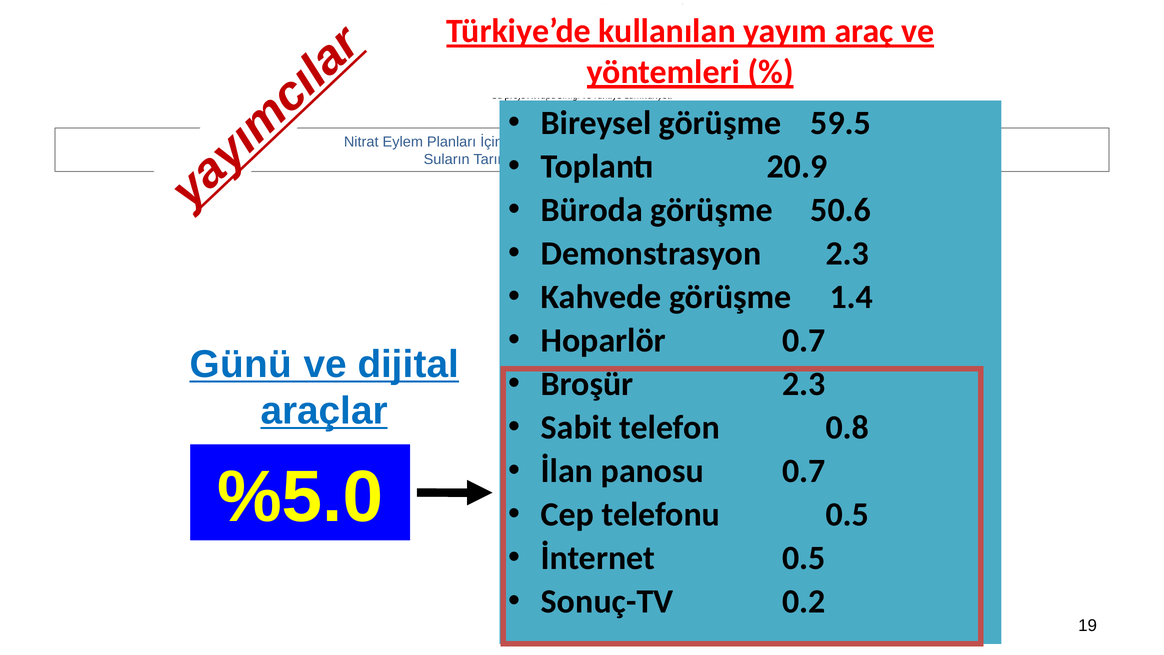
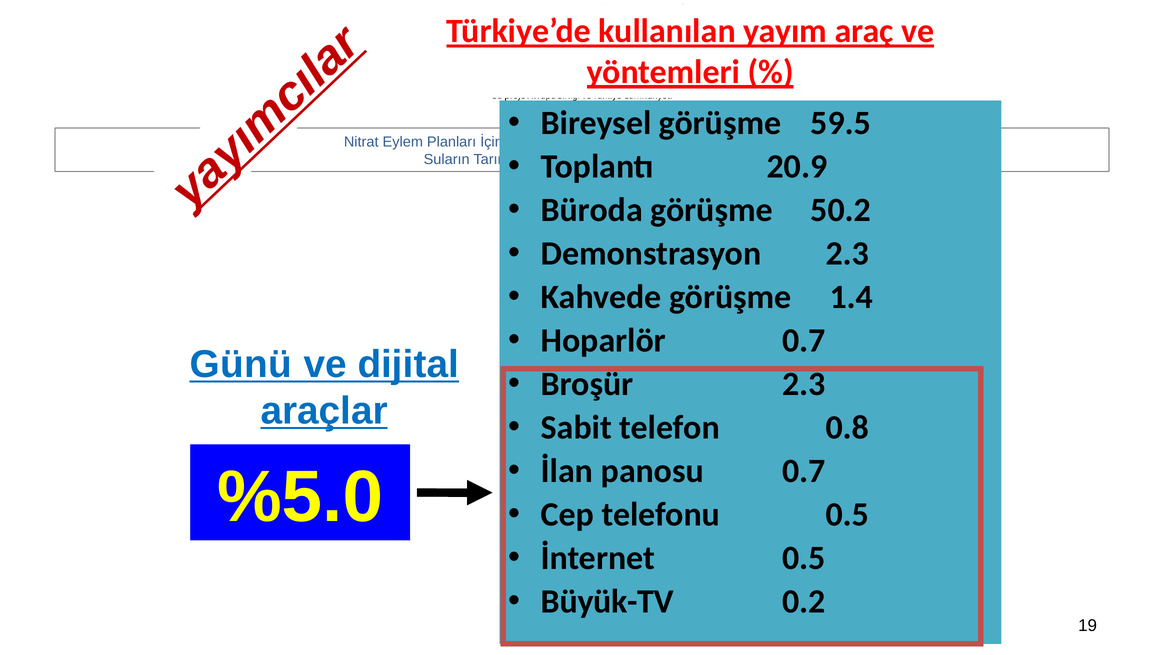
50.6: 50.6 -> 50.2
Sonuç-TV: Sonuç-TV -> Büyük-TV
